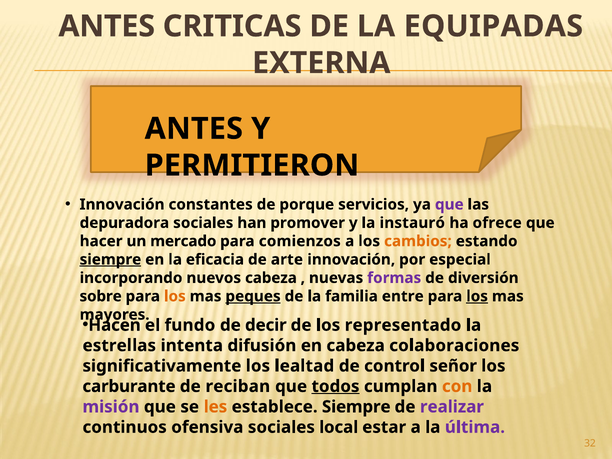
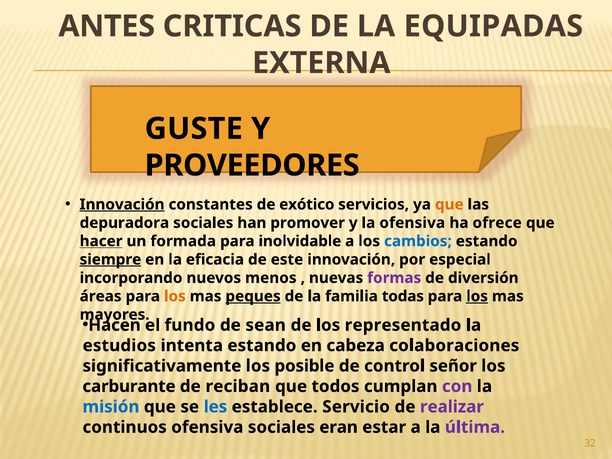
ANTES at (194, 129): ANTES -> GUSTE
PERMITIERON: PERMITIERON -> PROVEEDORES
Innovación at (122, 204) underline: none -> present
porque: porque -> exótico
que at (449, 204) colour: purple -> orange
la instauró: instauró -> ofensiva
hacer underline: none -> present
mercado: mercado -> formada
comienzos: comienzos -> inolvidable
cambios colour: orange -> blue
arte: arte -> este
nuevos cabeza: cabeza -> menos
sobre: sobre -> áreas
entre: entre -> todas
decir: decir -> sean
estrellas: estrellas -> estudios
intenta difusión: difusión -> estando
lealtad: lealtad -> posible
todos underline: present -> none
con colour: orange -> purple
misión colour: purple -> blue
les colour: orange -> blue
establece Siempre: Siempre -> Servicio
local: local -> eran
